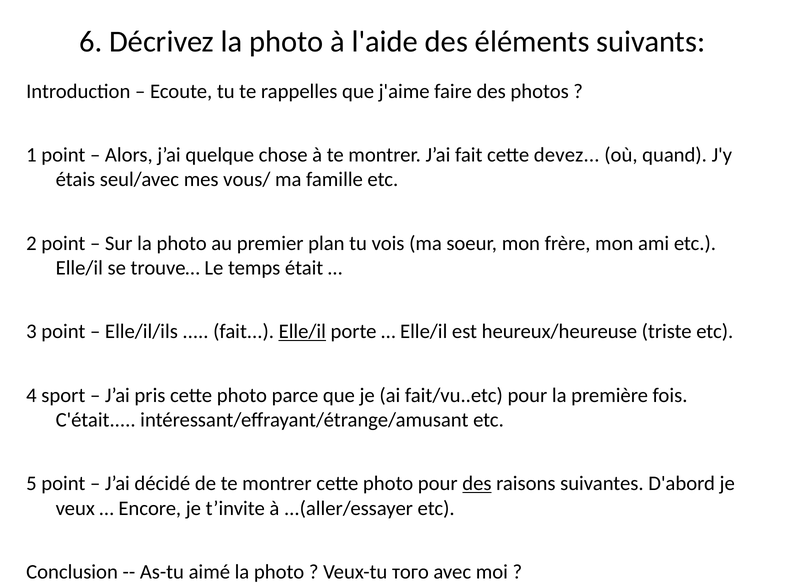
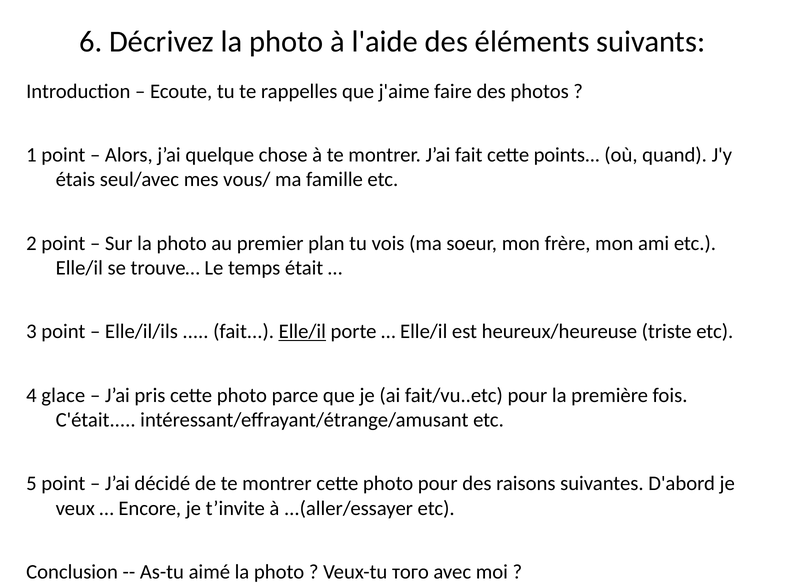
devez: devez -> points
sport: sport -> glace
des at (477, 484) underline: present -> none
